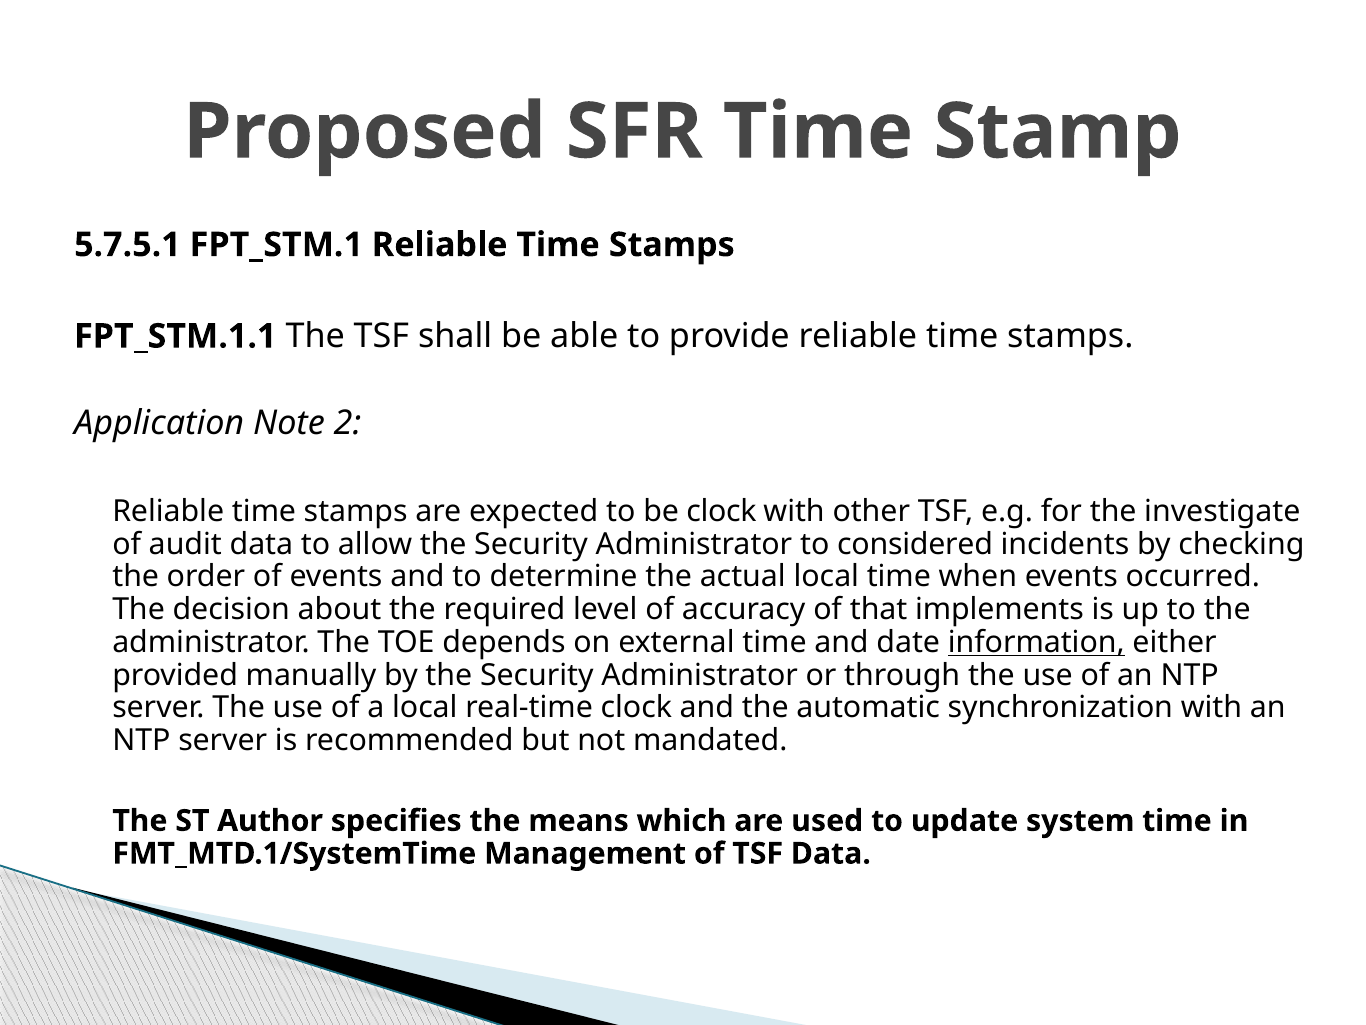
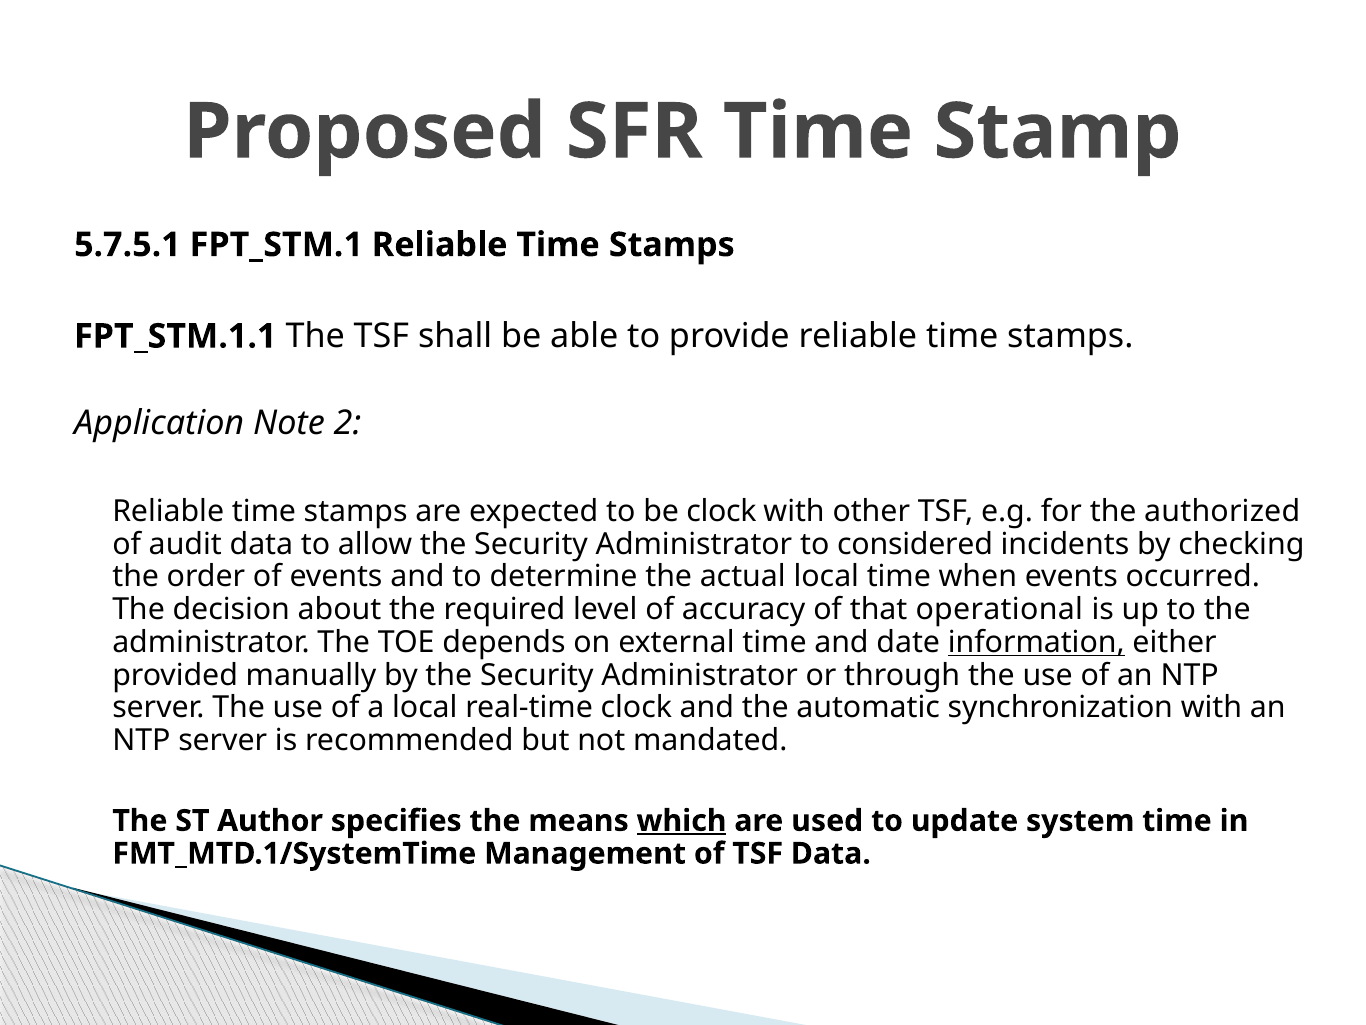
investigate: investigate -> authorized
implements: implements -> operational
which underline: none -> present
